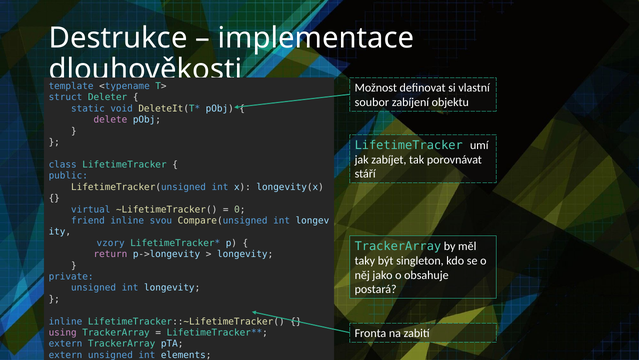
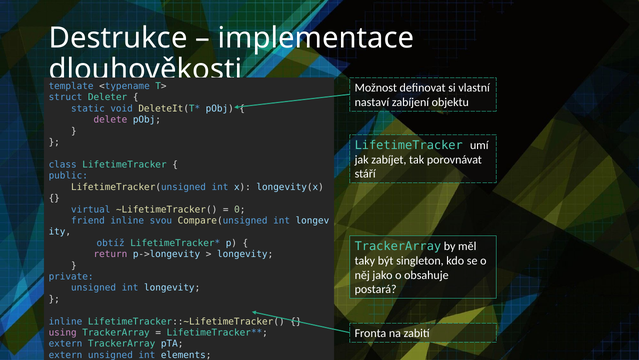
soubor: soubor -> nastaví
vzory: vzory -> obtíž
